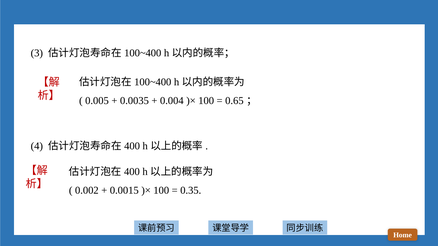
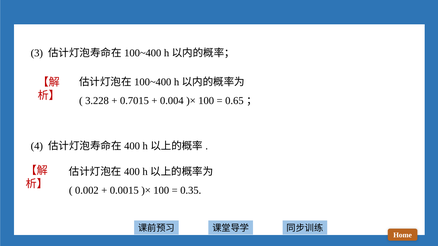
0.005: 0.005 -> 3.228
0.0035: 0.0035 -> 0.7015
